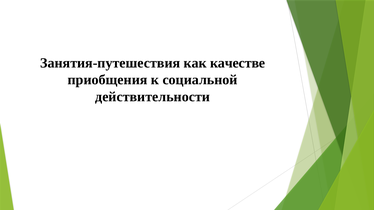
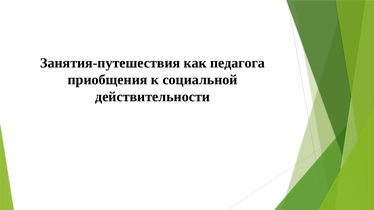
качестве: качестве -> педагога
